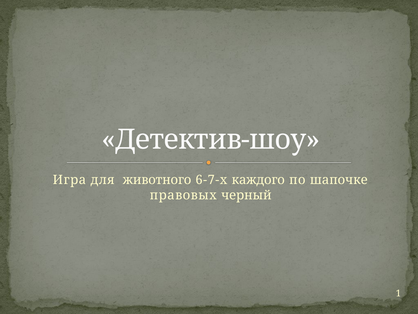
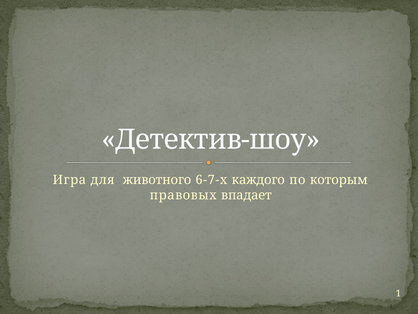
шапочке: шапочке -> которым
черный: черный -> впадает
